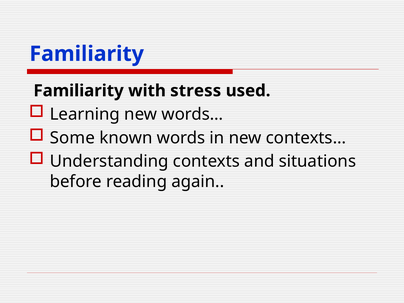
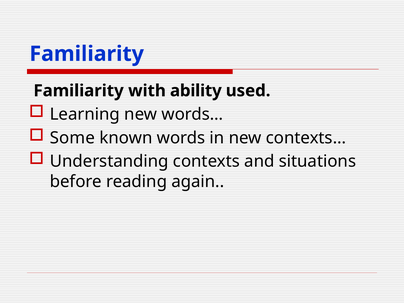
stress: stress -> ability
